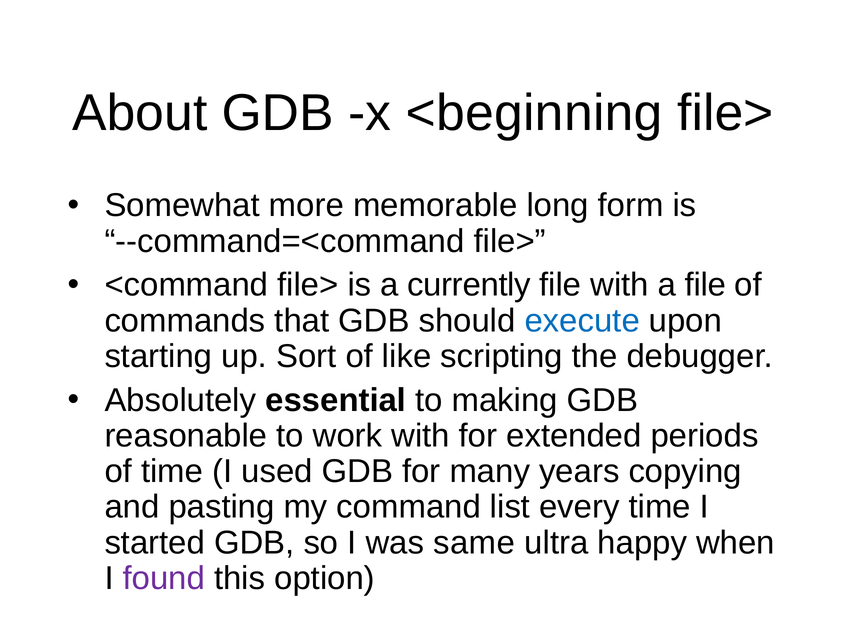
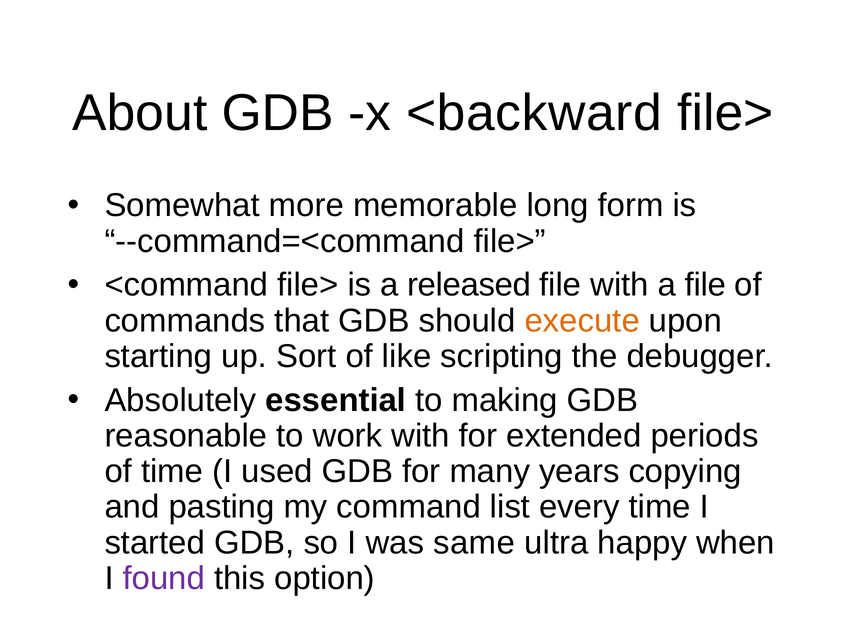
<beginning: <beginning -> <backward
currently: currently -> released
execute colour: blue -> orange
